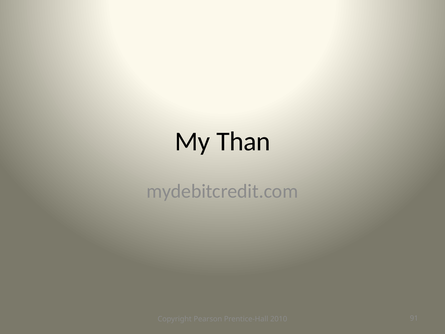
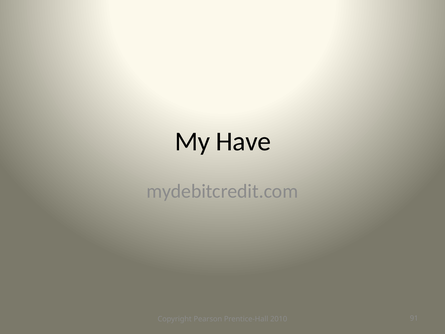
Than: Than -> Have
